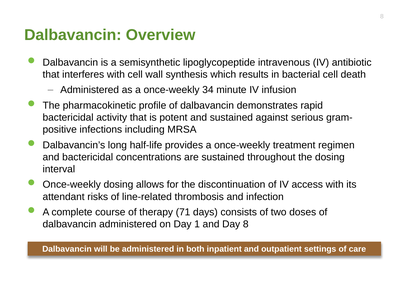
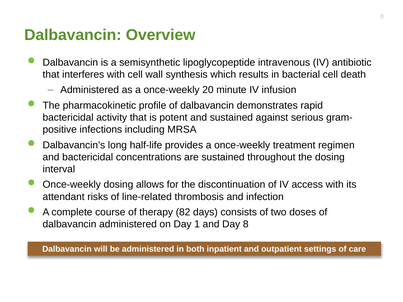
34: 34 -> 20
71: 71 -> 82
